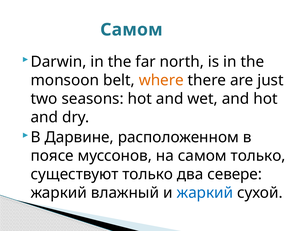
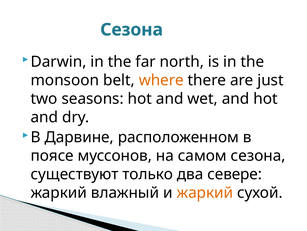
Самом at (131, 30): Самом -> Сезона
самом только: только -> сезона
жаркий at (205, 192) colour: blue -> orange
